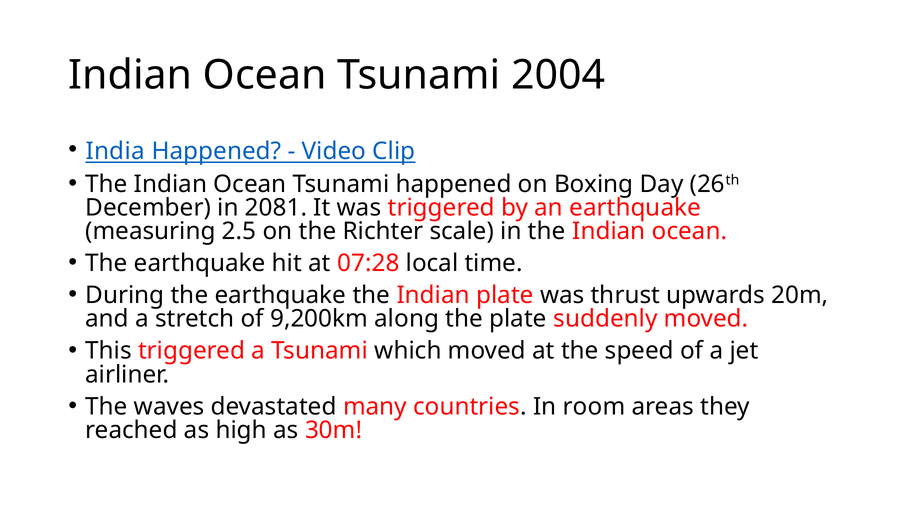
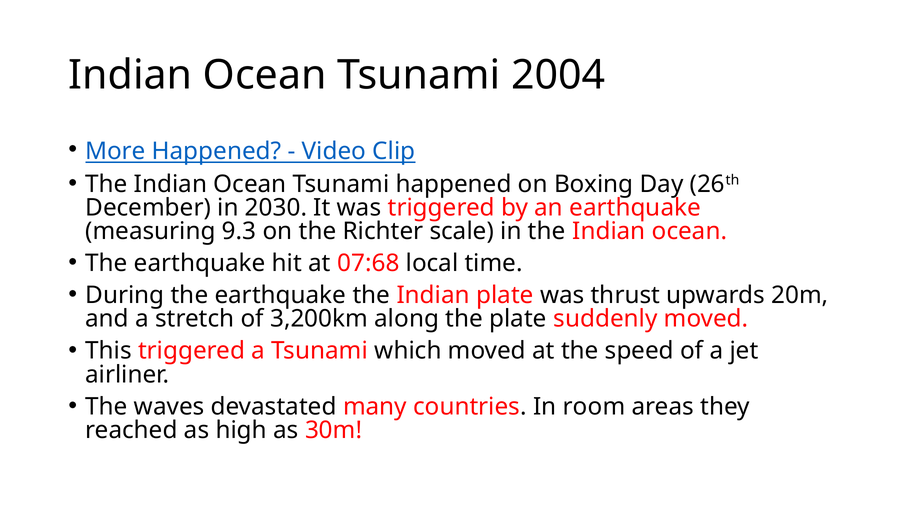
India: India -> More
2081: 2081 -> 2030
2.5: 2.5 -> 9.3
07:28: 07:28 -> 07:68
9,200km: 9,200km -> 3,200km
